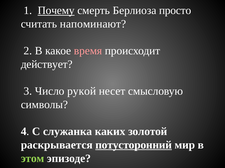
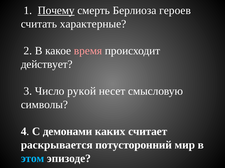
просто: просто -> героев
напоминают: напоминают -> характерные
служанка: служанка -> демонами
золотой: золотой -> считает
потусторонний underline: present -> none
этом colour: light green -> light blue
